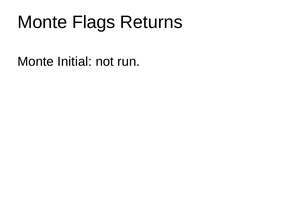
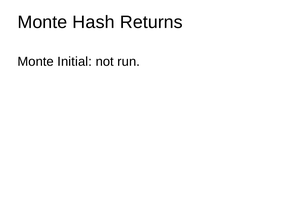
Flags: Flags -> Hash
